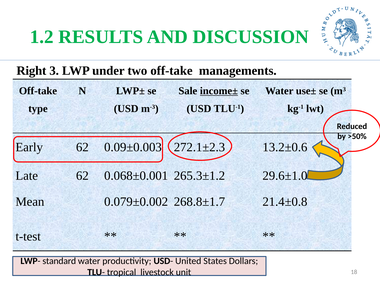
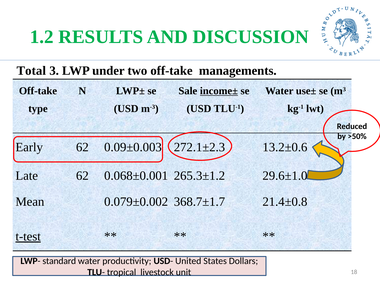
Right: Right -> Total
268.8±1.7: 268.8±1.7 -> 368.7±1.7
t-test underline: none -> present
